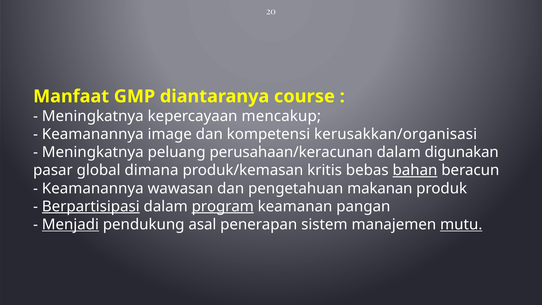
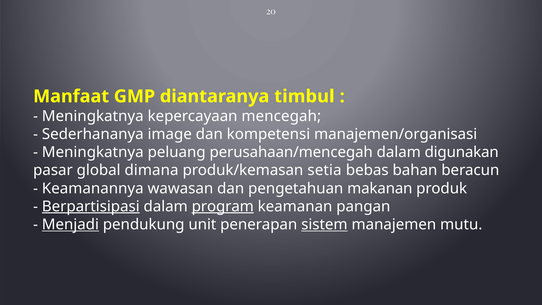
course: course -> timbul
mencakup: mencakup -> mencegah
Keamanannya at (93, 134): Keamanannya -> Sederhananya
kerusakkan/organisasi: kerusakkan/organisasi -> manajemen/organisasi
perusahaan/keracunan: perusahaan/keracunan -> perusahaan/mencegah
kritis: kritis -> setia
bahan underline: present -> none
asal: asal -> unit
sistem underline: none -> present
mutu underline: present -> none
